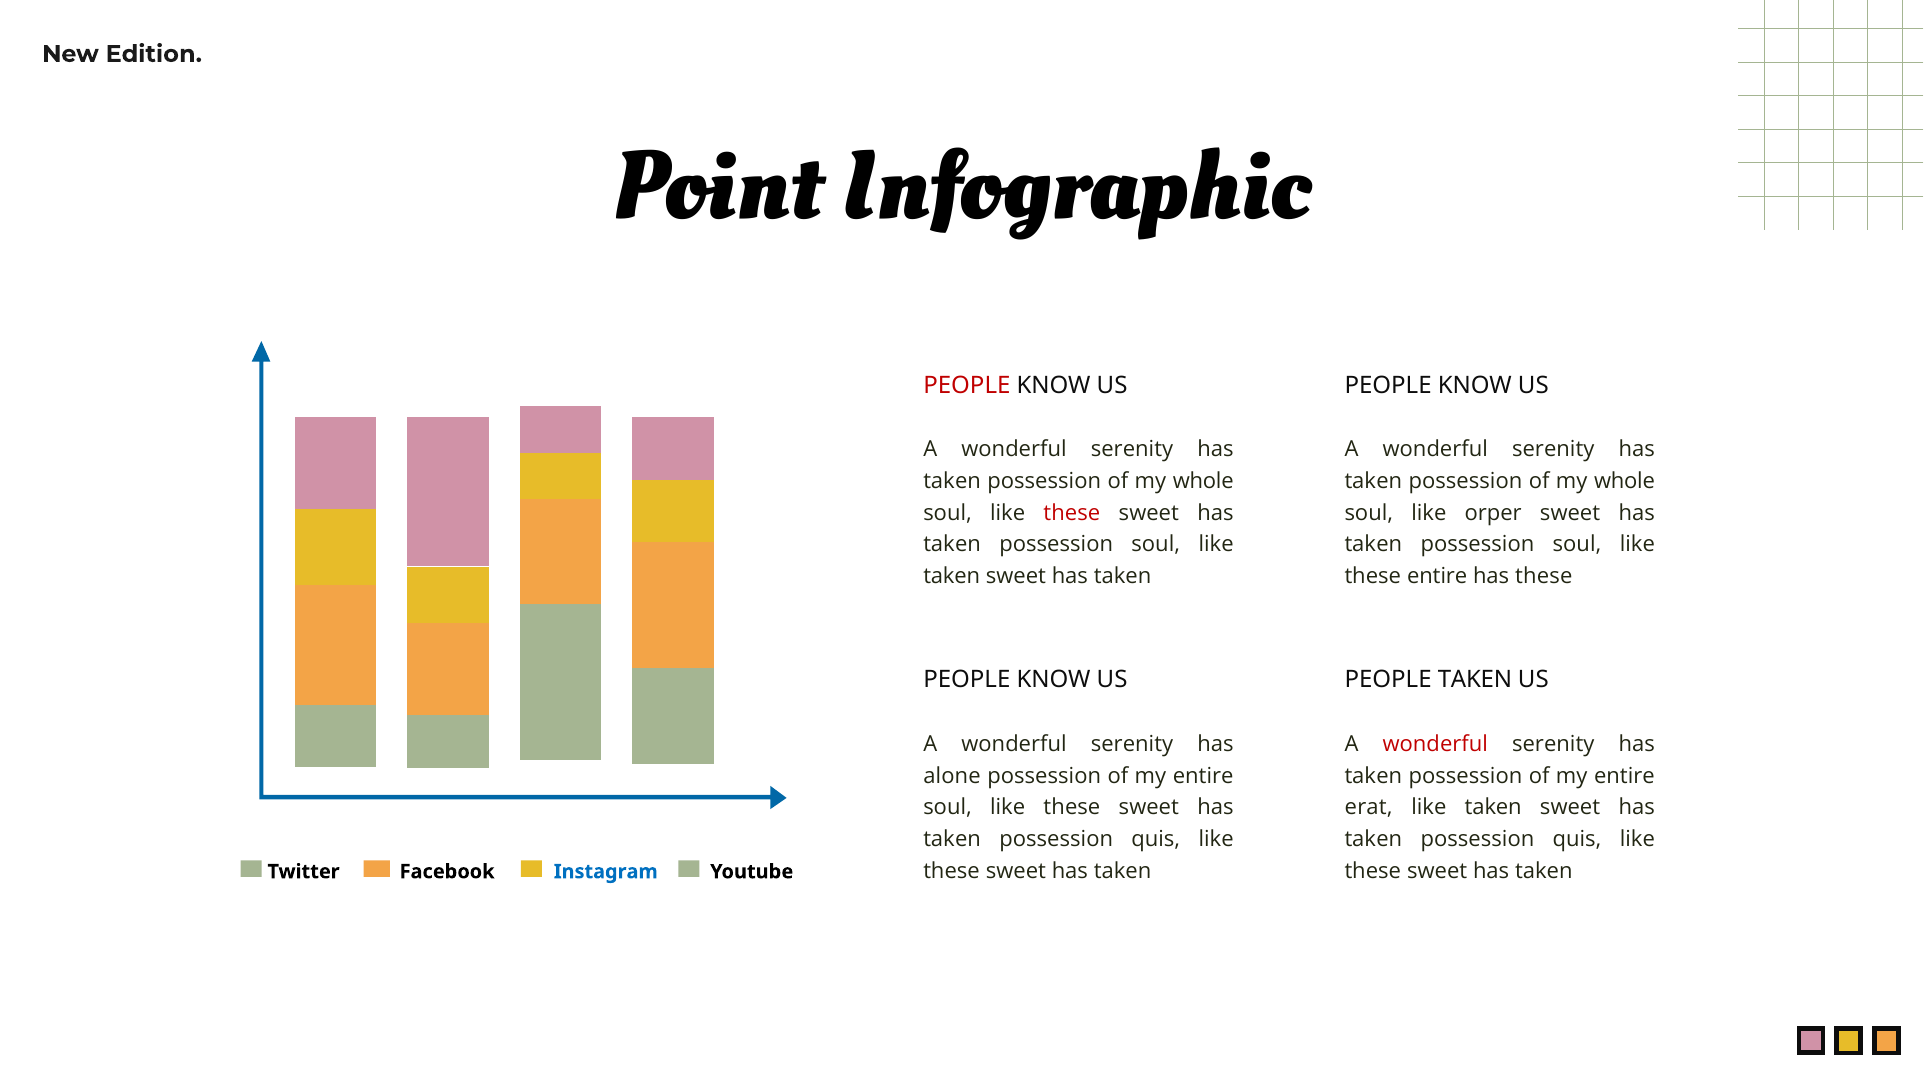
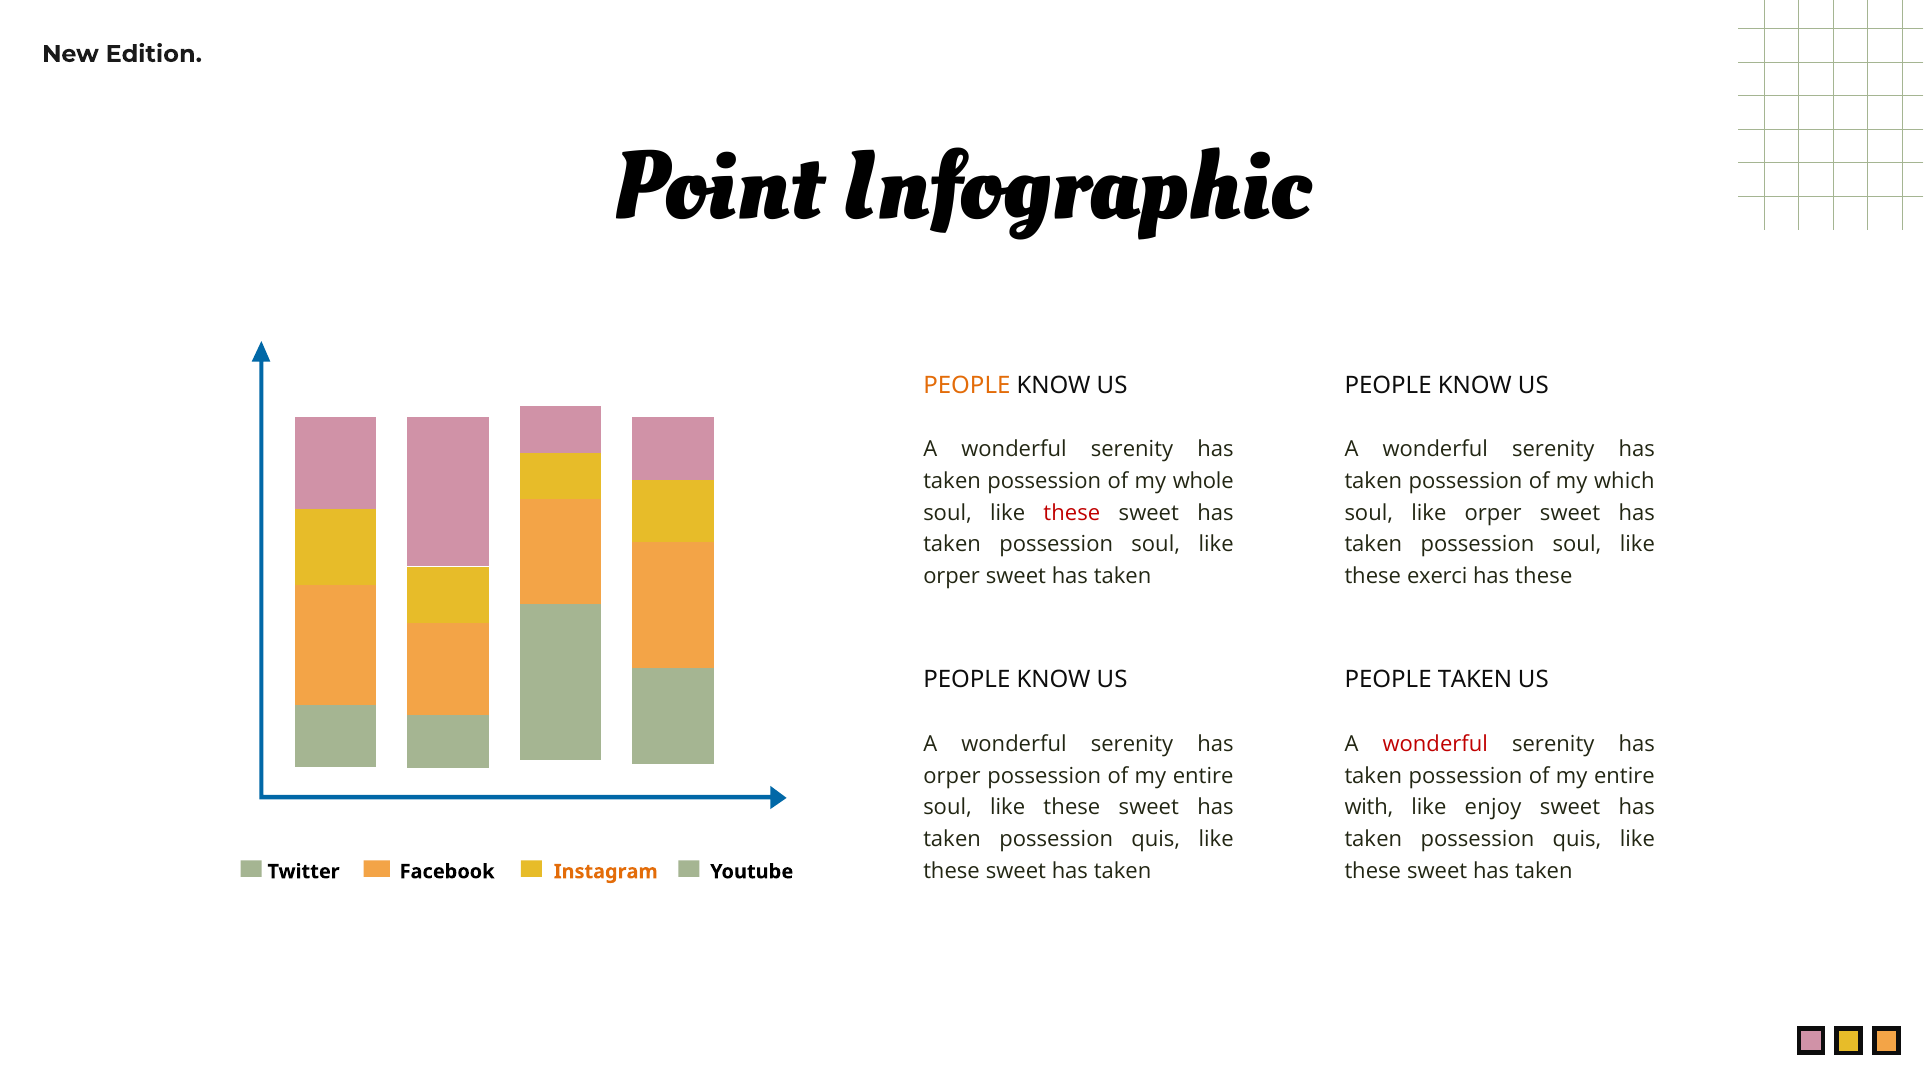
PEOPLE at (967, 385) colour: red -> orange
whole at (1624, 481): whole -> which
taken at (952, 576): taken -> orper
these entire: entire -> exerci
alone at (952, 776): alone -> orper
erat: erat -> with
taken at (1493, 808): taken -> enjoy
Instagram colour: blue -> orange
